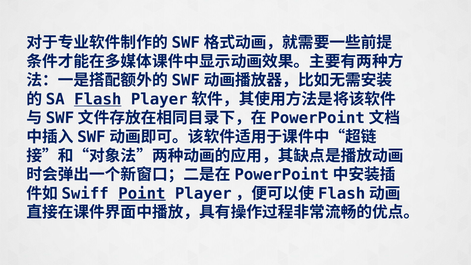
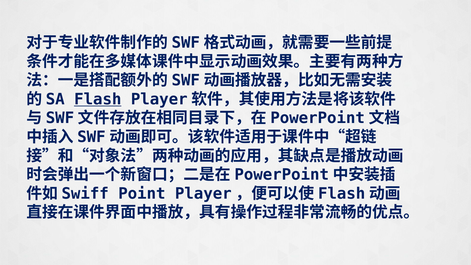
Point underline: present -> none
